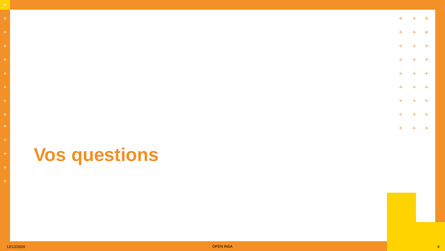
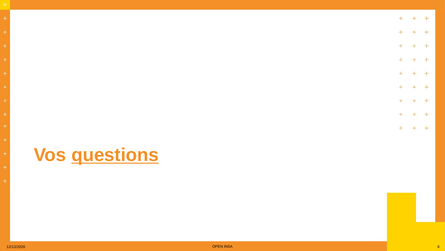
questions underline: none -> present
